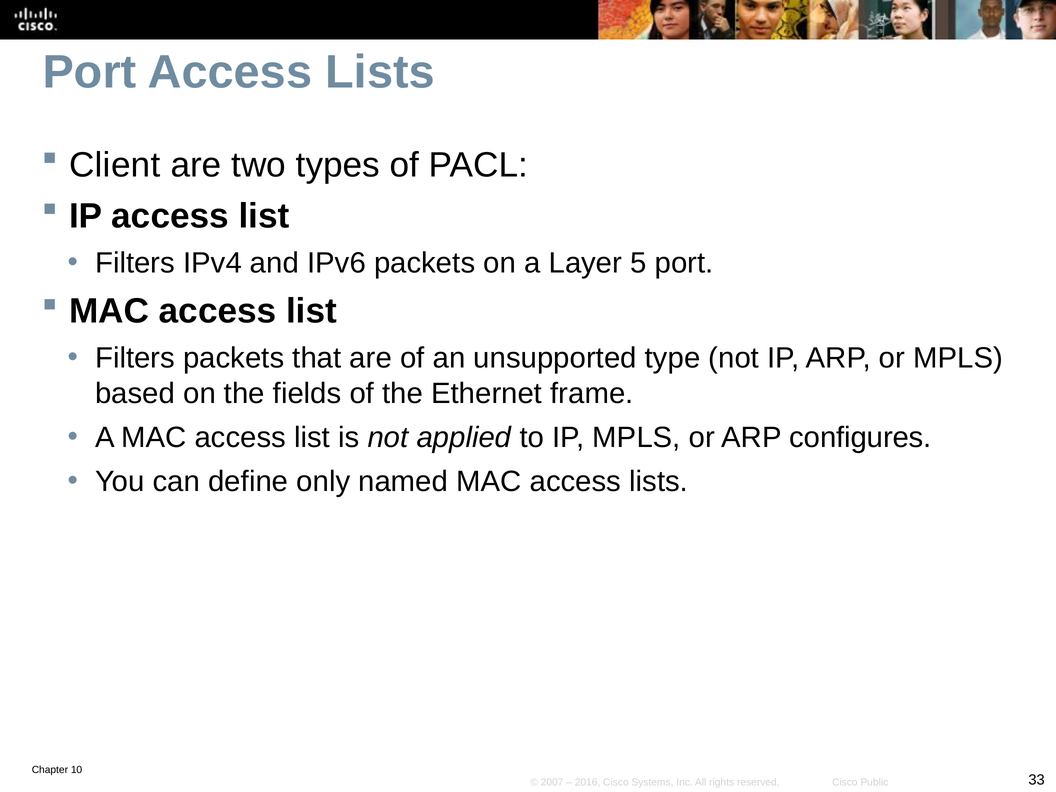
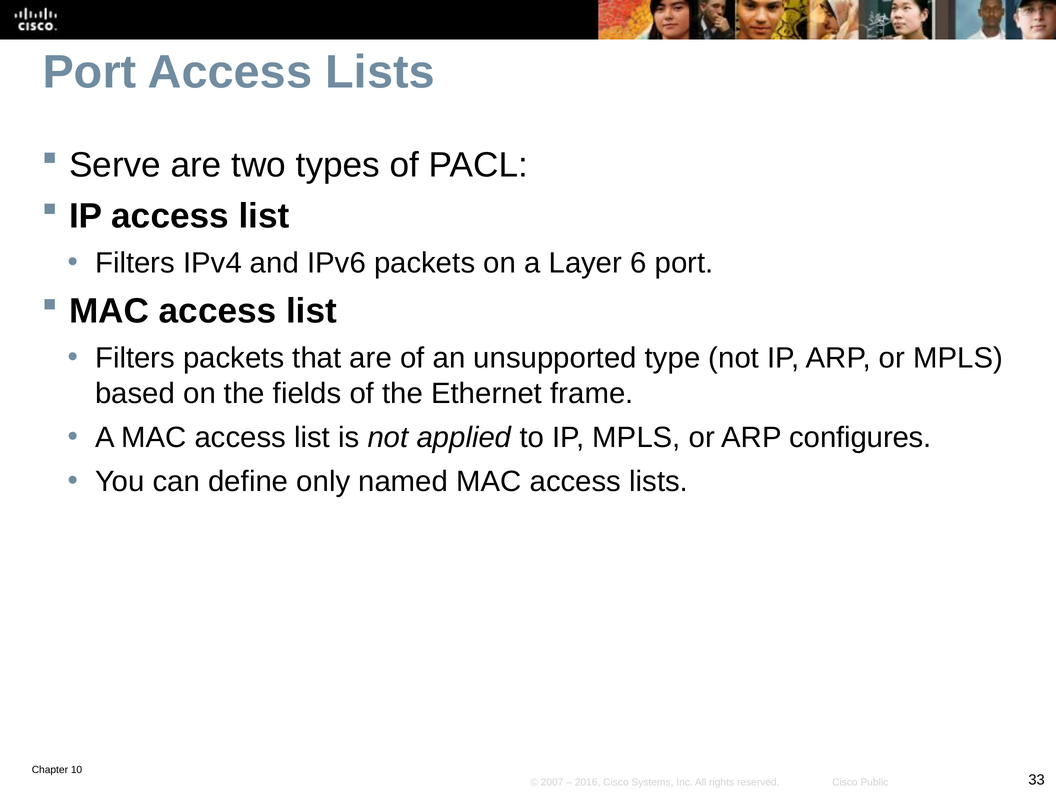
Client: Client -> Serve
5: 5 -> 6
